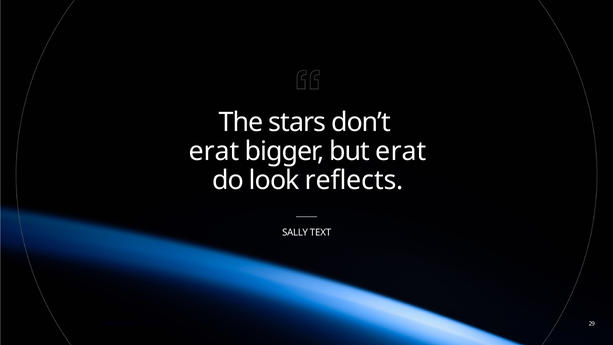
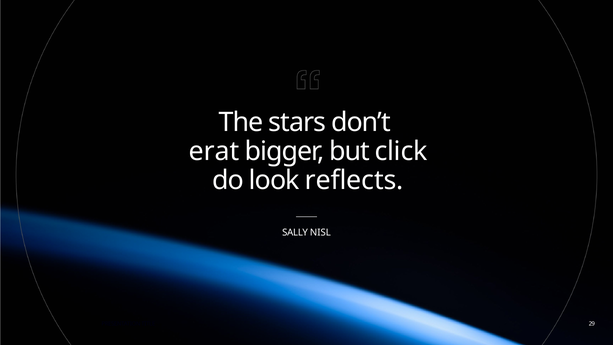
but erat: erat -> click
TEXT: TEXT -> NISL
